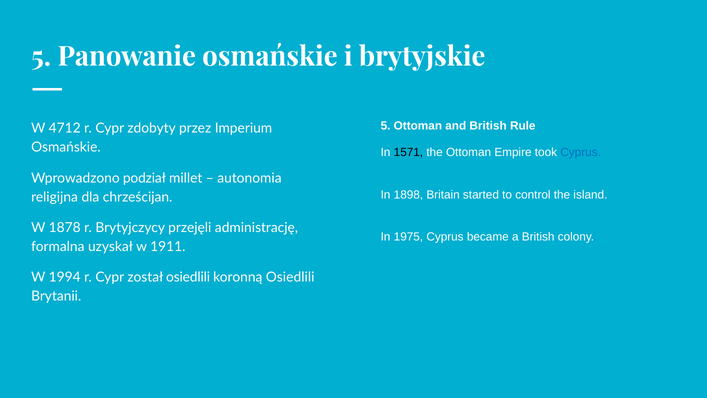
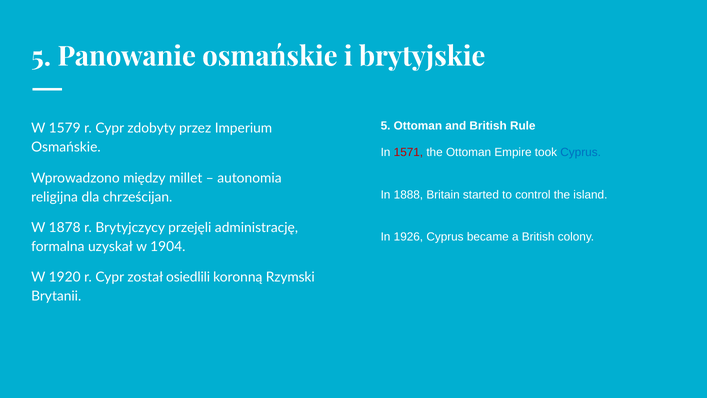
4712: 4712 -> 1579
1571 colour: black -> red
podział: podział -> między
1898: 1898 -> 1888
1975: 1975 -> 1926
1911: 1911 -> 1904
1994: 1994 -> 1920
koronną Osiedlili: Osiedlili -> Rzymski
